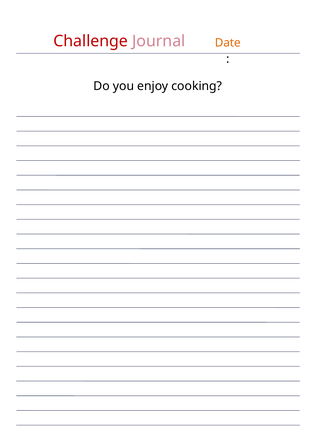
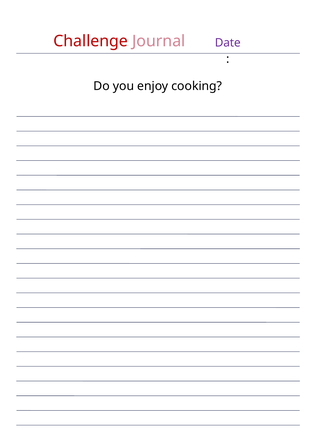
Date colour: orange -> purple
